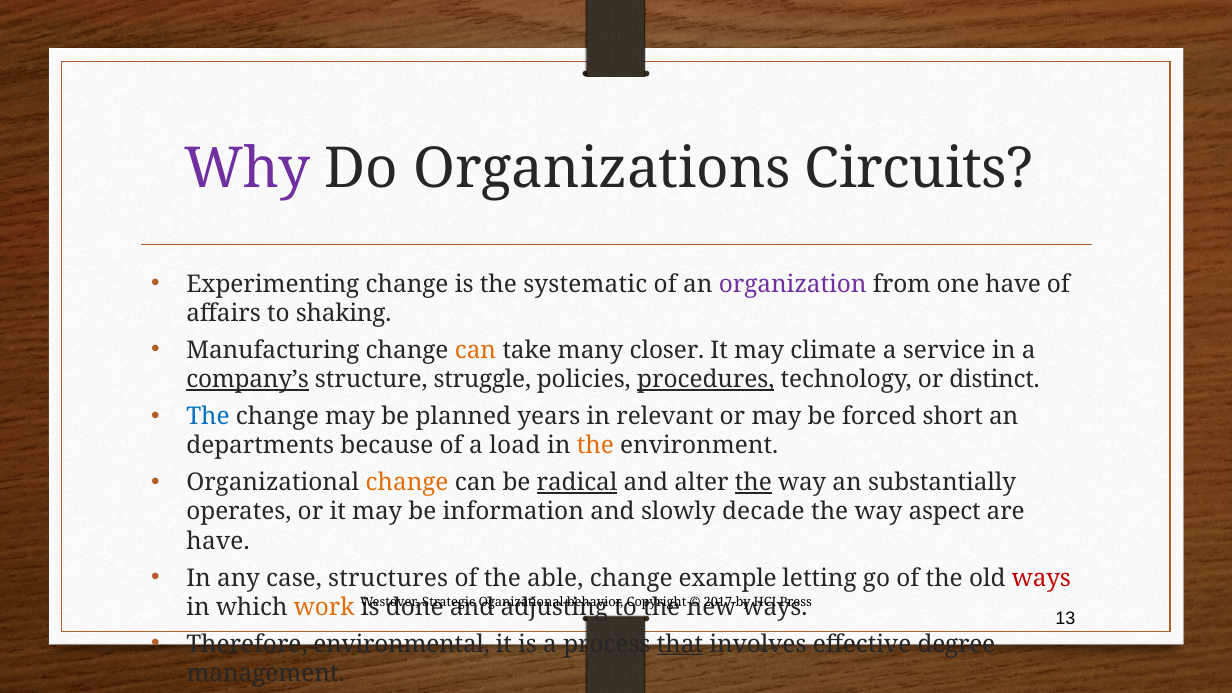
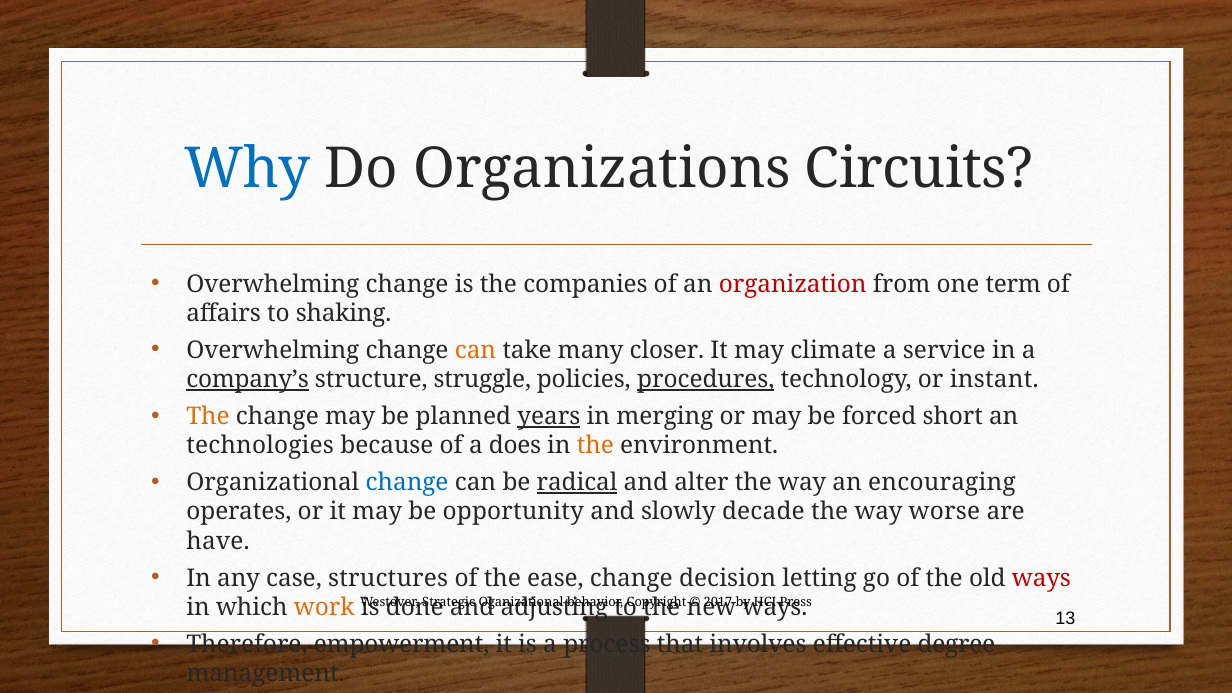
Why colour: purple -> blue
Experimenting at (273, 284): Experimenting -> Overwhelming
systematic: systematic -> companies
organization colour: purple -> red
one have: have -> term
Manufacturing at (273, 350): Manufacturing -> Overwhelming
distinct: distinct -> instant
The at (208, 416) colour: blue -> orange
years underline: none -> present
relevant: relevant -> merging
departments: departments -> technologies
load: load -> does
change at (407, 483) colour: orange -> blue
the at (753, 483) underline: present -> none
substantially: substantially -> encouraging
information: information -> opportunity
aspect: aspect -> worse
able: able -> ease
example: example -> decision
environmental: environmental -> empowerment
that underline: present -> none
